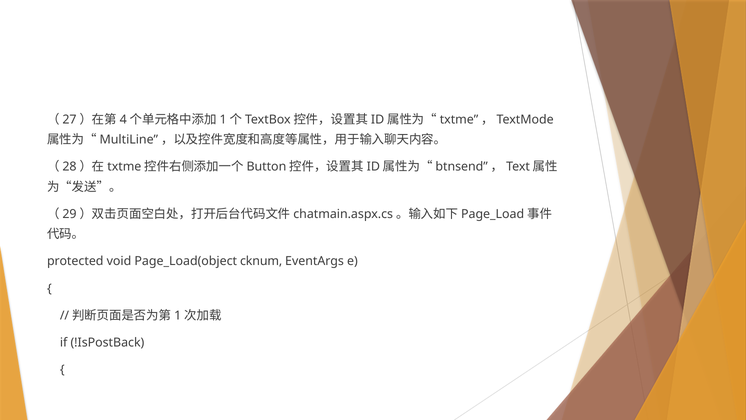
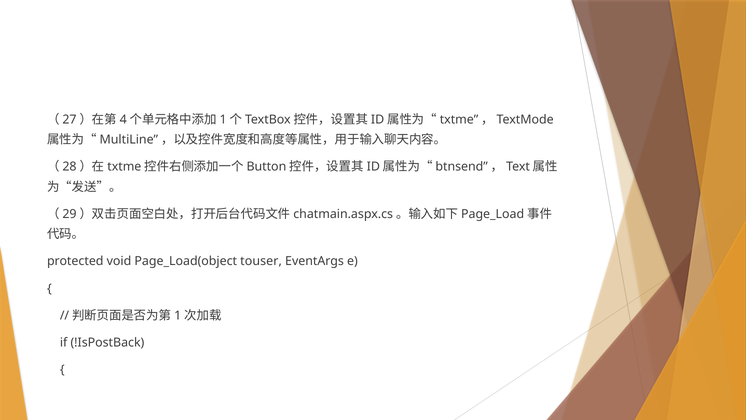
cknum: cknum -> touser
